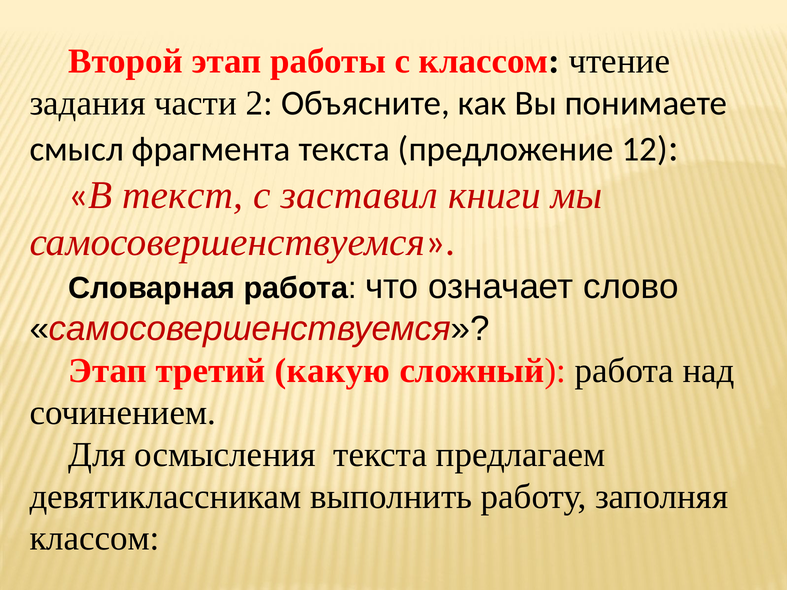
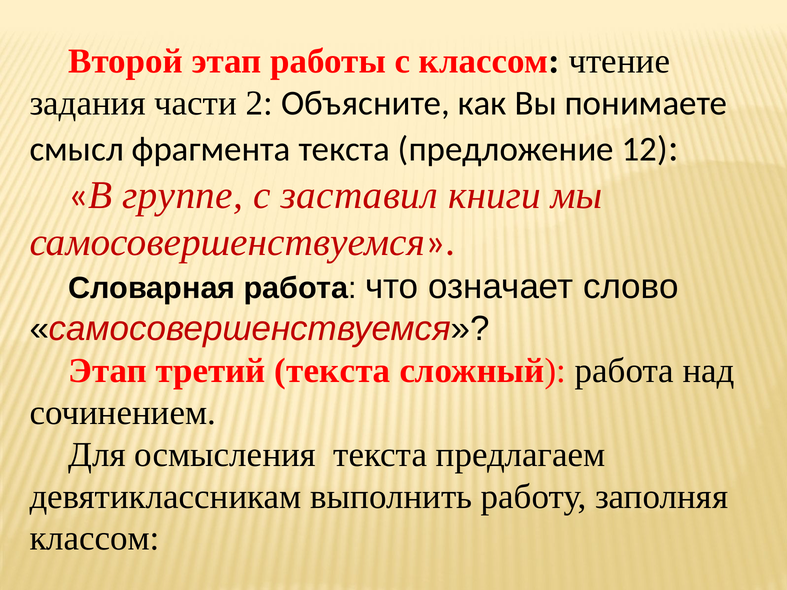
текст: текст -> группе
третий какую: какую -> текста
